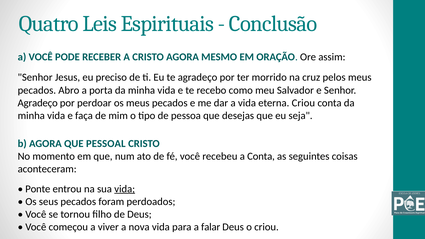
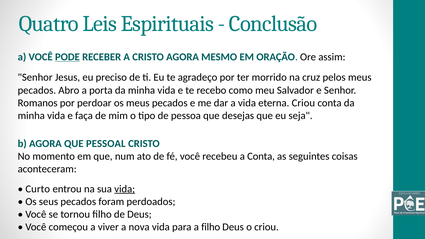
PODE underline: none -> present
Agradeço at (38, 103): Agradeço -> Romanos
Ponte: Ponte -> Curto
a falar: falar -> filho
